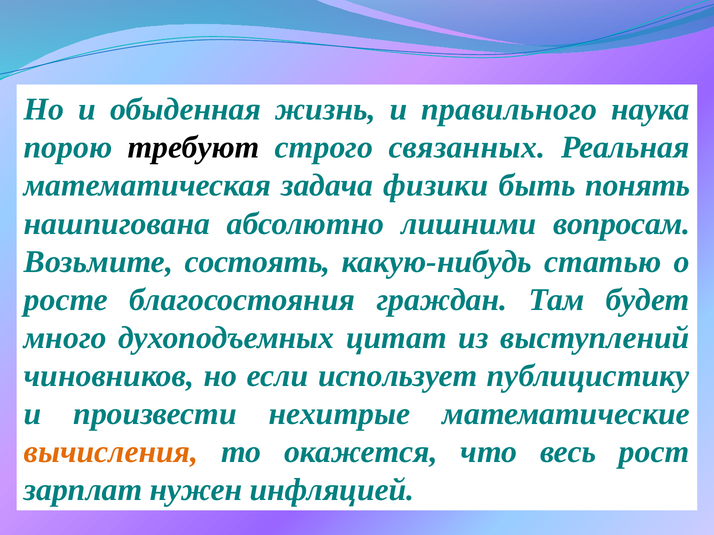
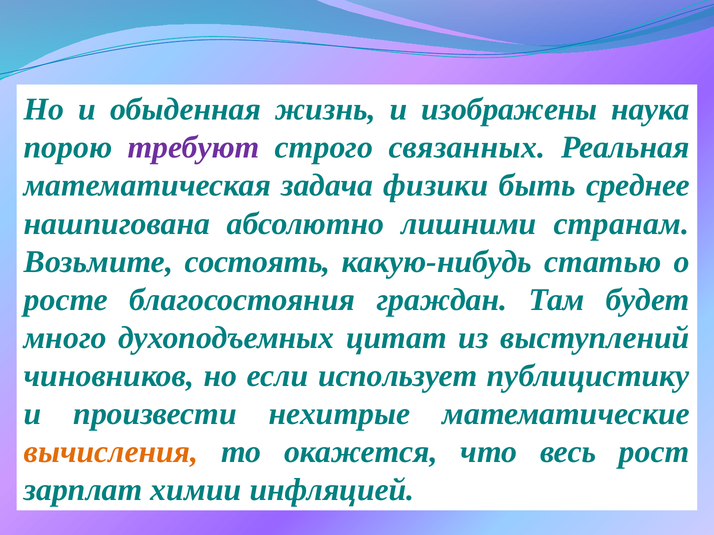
правильного: правильного -> изображены
требуют colour: black -> purple
понять: понять -> среднее
вопросам: вопросам -> странам
нужен: нужен -> химии
